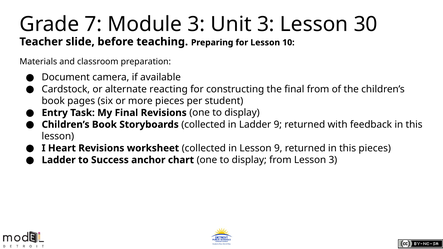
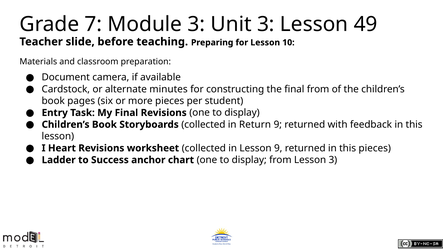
30: 30 -> 49
reacting: reacting -> minutes
in Ladder: Ladder -> Return
